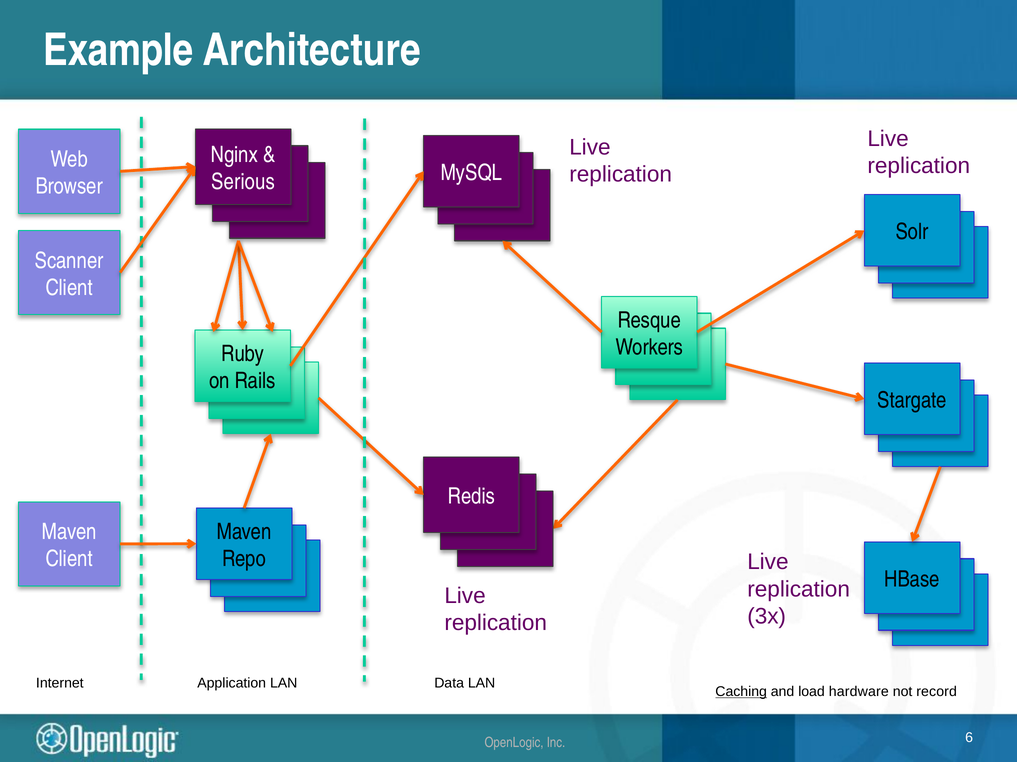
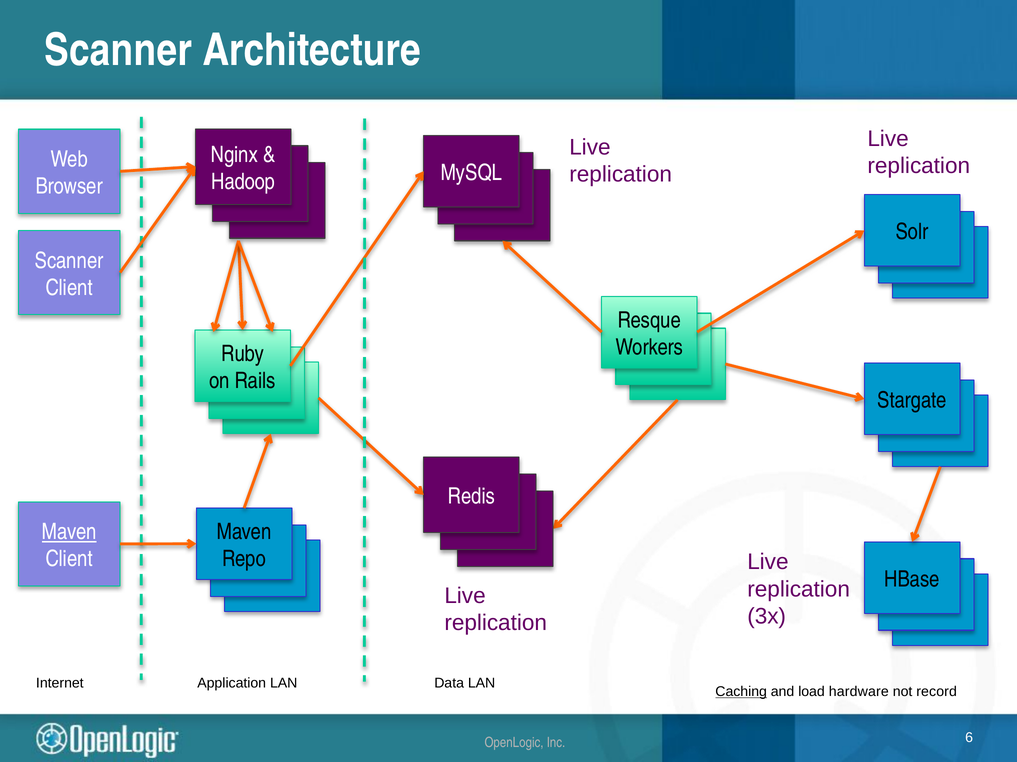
Example at (118, 51): Example -> Scanner
Serious: Serious -> Hadoop
Maven at (69, 532) underline: none -> present
